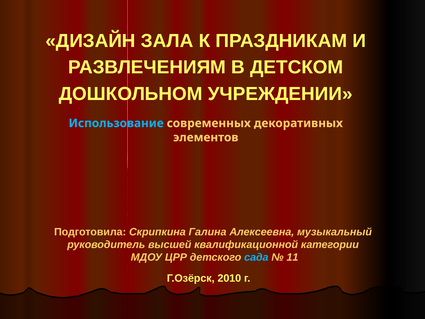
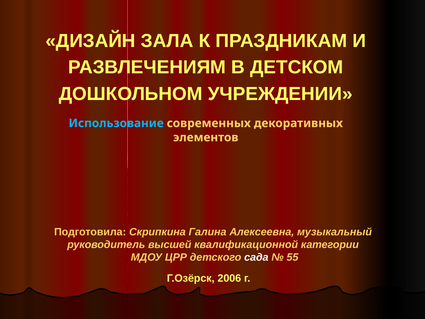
сада colour: light blue -> white
11: 11 -> 55
2010: 2010 -> 2006
